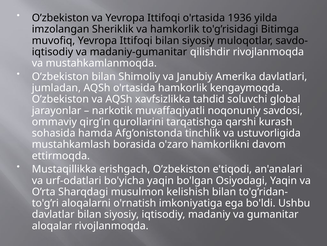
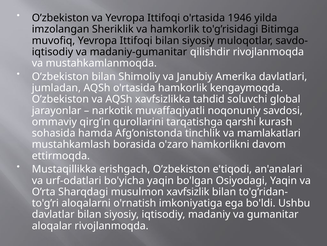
1936: 1936 -> 1946
ustuvorligida: ustuvorligida -> mamlakatlari
kelishish: kelishish -> xavfsizlik
